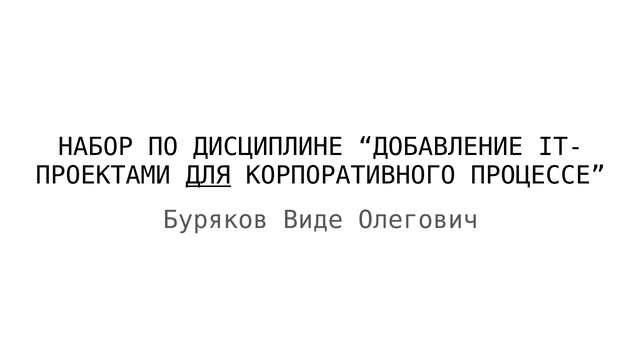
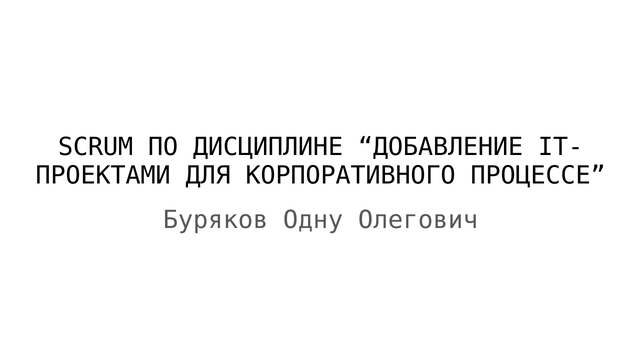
НАБОР: НАБОР -> SCRUM
ДЛЯ underline: present -> none
Виде: Виде -> Одну
